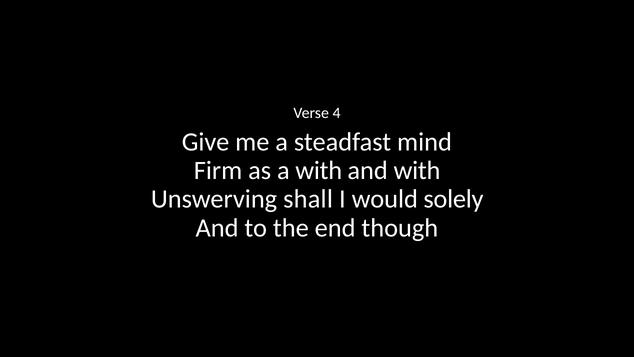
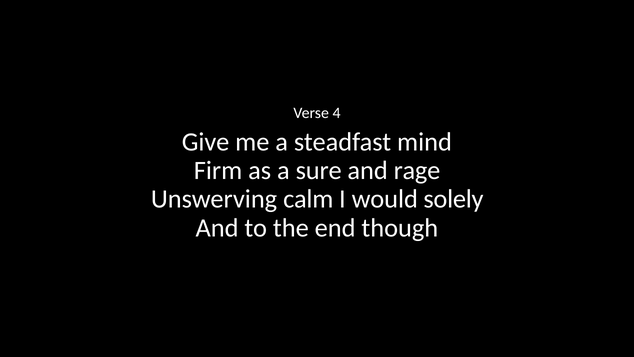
a with: with -> sure
and with: with -> rage
shall: shall -> calm
